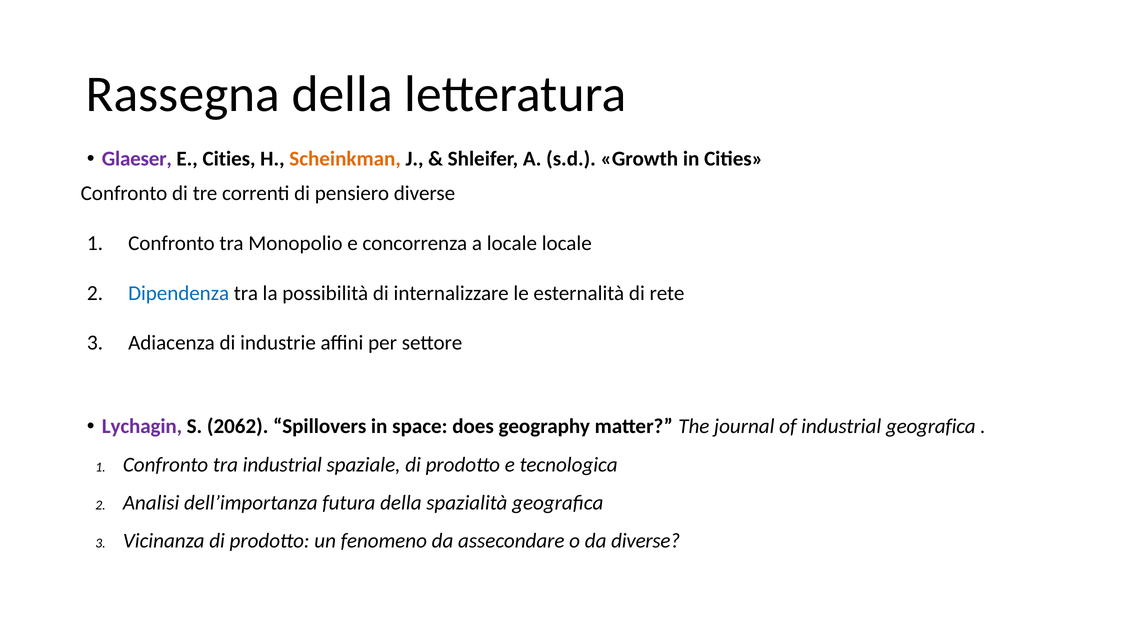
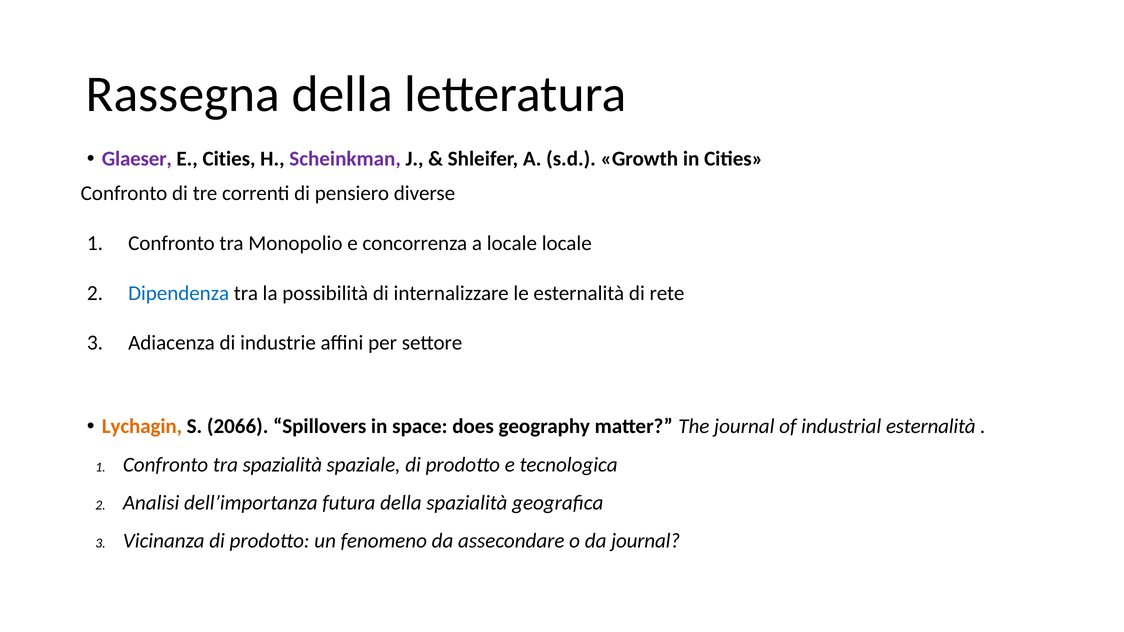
Scheinkman colour: orange -> purple
Lychagin colour: purple -> orange
2062: 2062 -> 2066
industrial geografica: geografica -> esternalità
tra industrial: industrial -> spazialità
da diverse: diverse -> journal
